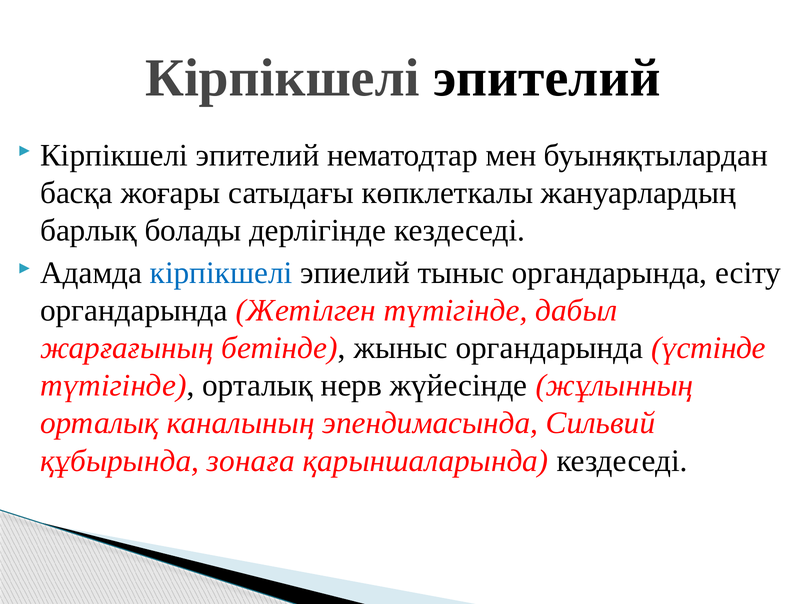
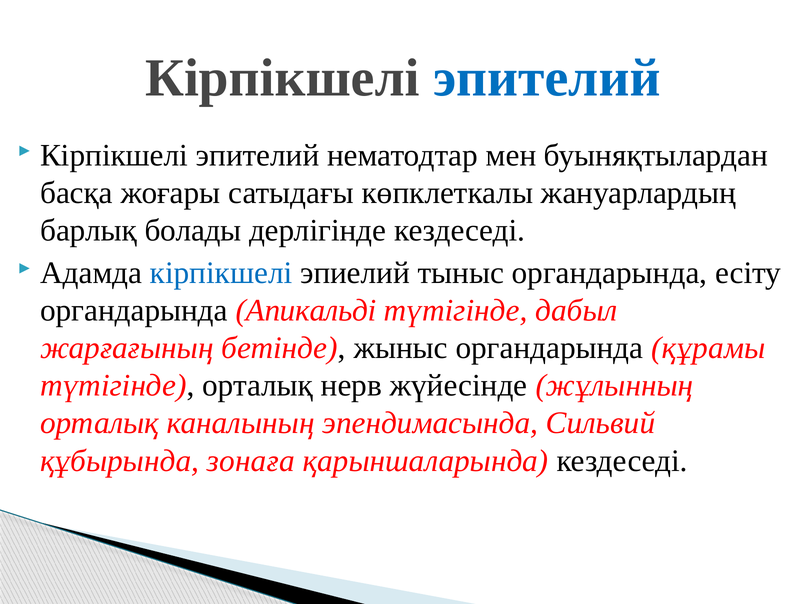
эпителий at (547, 78) colour: black -> blue
Жетілген: Жетілген -> Апикальді
үстінде: үстінде -> құрамы
